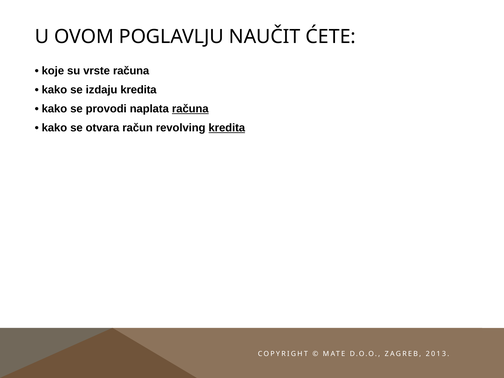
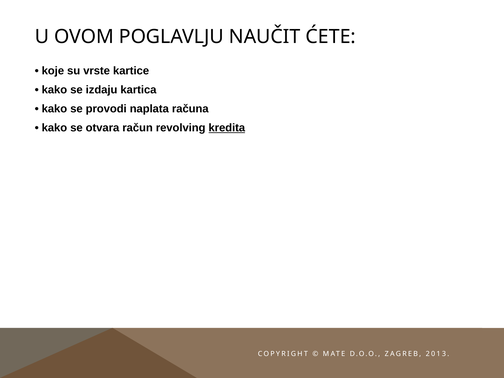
vrste računa: računa -> kartice
izdaju kredita: kredita -> kartica
računa at (190, 109) underline: present -> none
